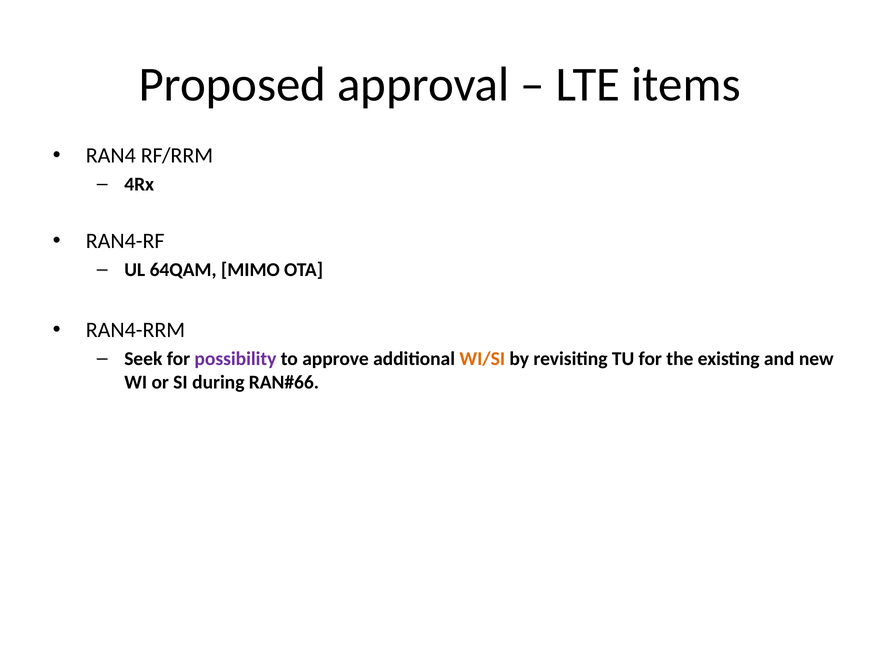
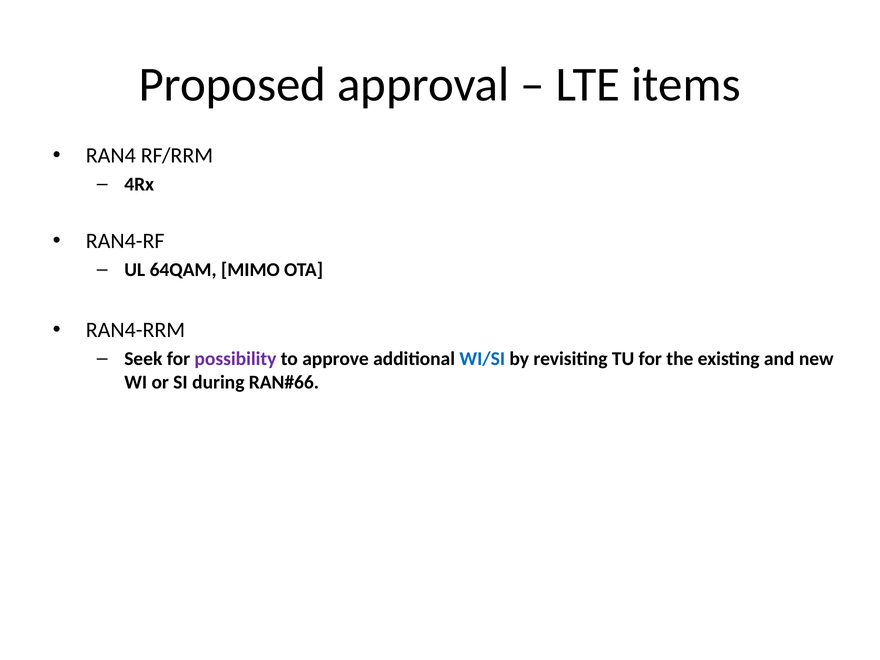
WI/SI colour: orange -> blue
